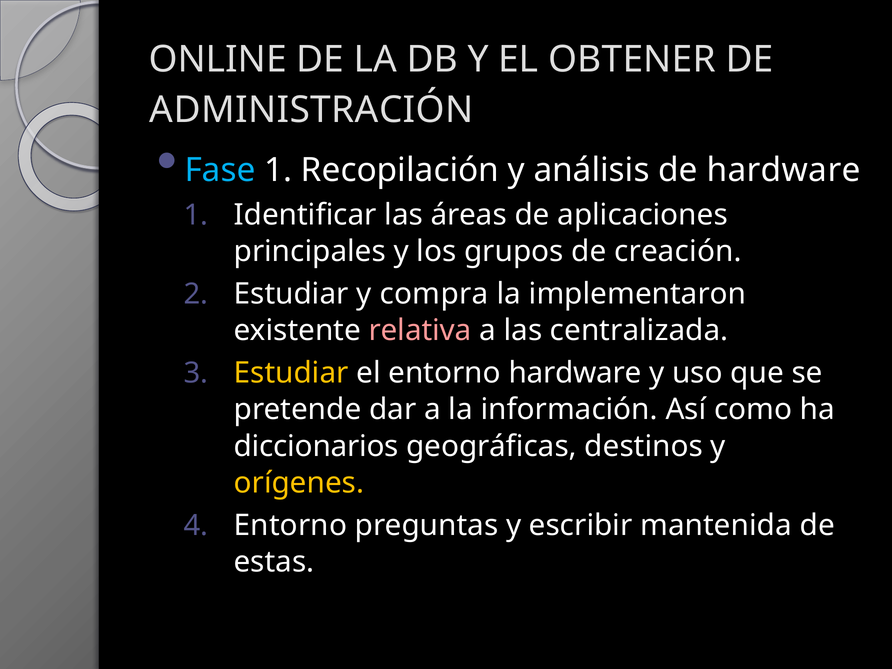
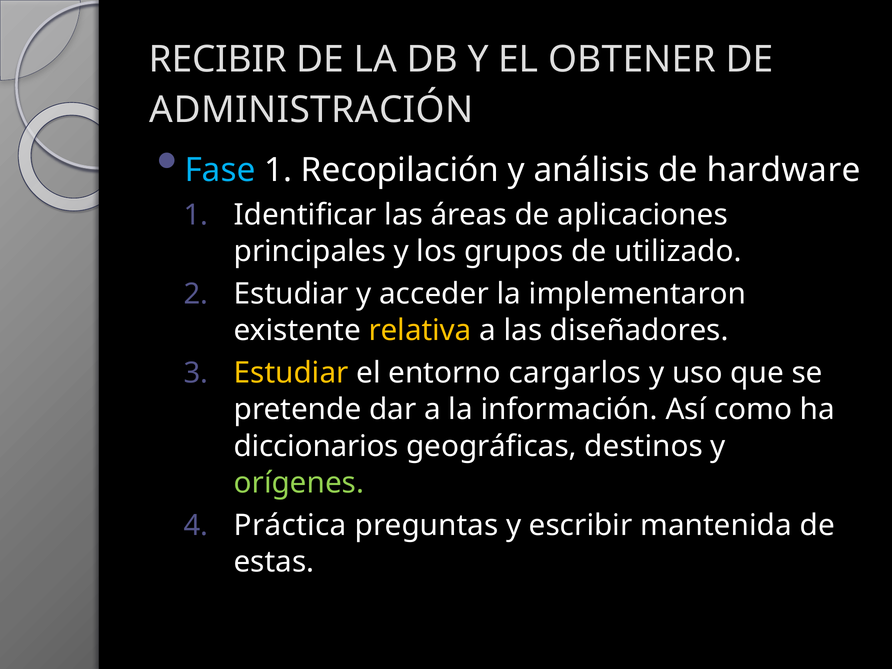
ONLINE: ONLINE -> RECIBIR
creación: creación -> utilizado
compra: compra -> acceder
relativa colour: pink -> yellow
centralizada: centralizada -> diseñadores
entorno hardware: hardware -> cargarlos
orígenes colour: yellow -> light green
Entorno at (290, 525): Entorno -> Práctica
